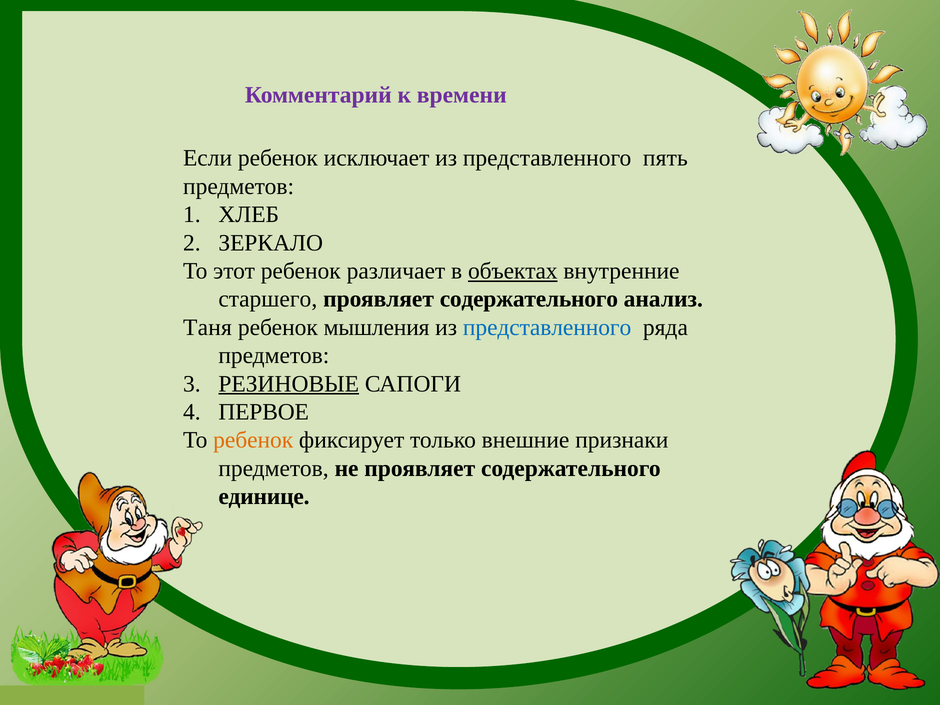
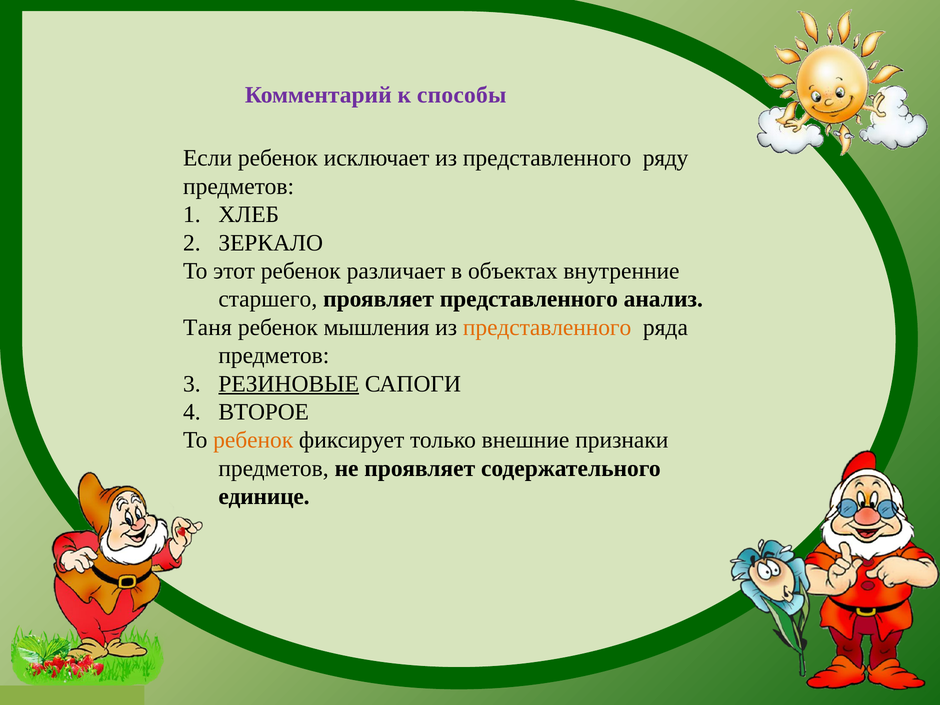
времени: времени -> способы
пять: пять -> ряду
объектах underline: present -> none
содержательного at (529, 299): содержательного -> представленного
представленного at (547, 327) colour: blue -> orange
ПЕРВОЕ: ПЕРВОЕ -> ВТОРОЕ
